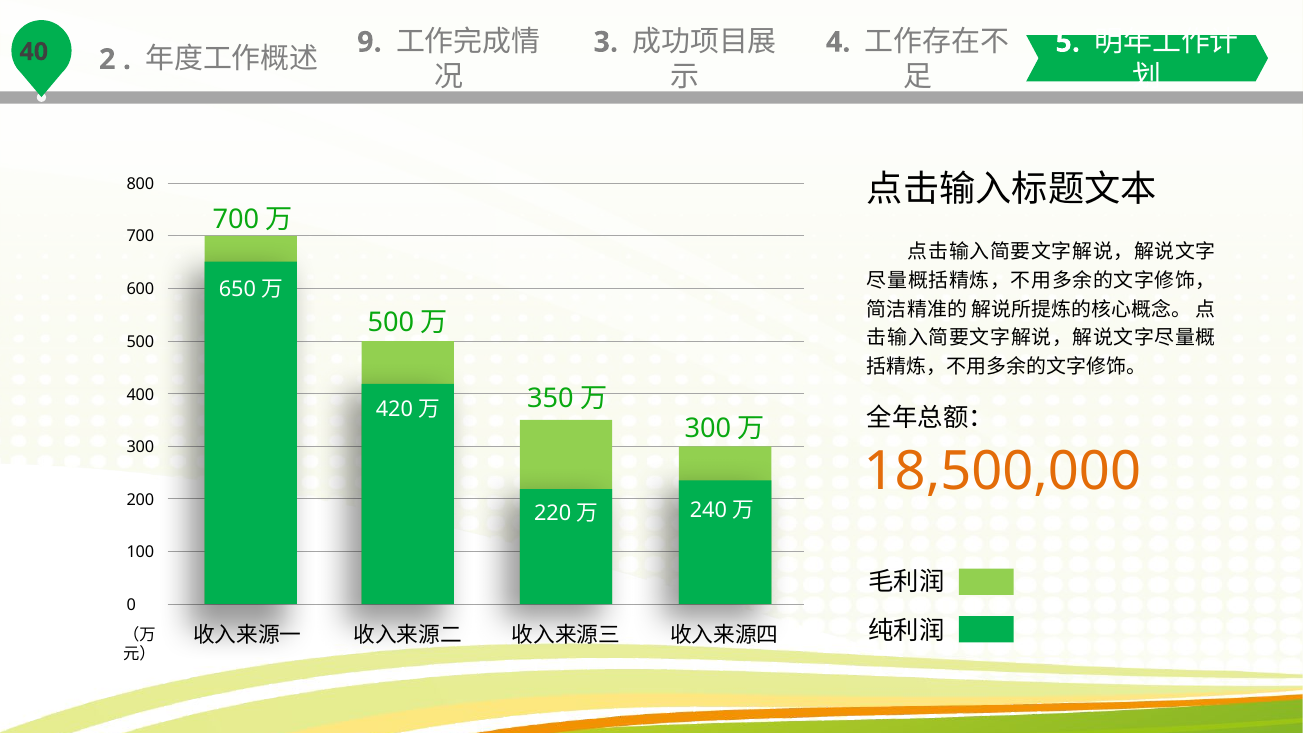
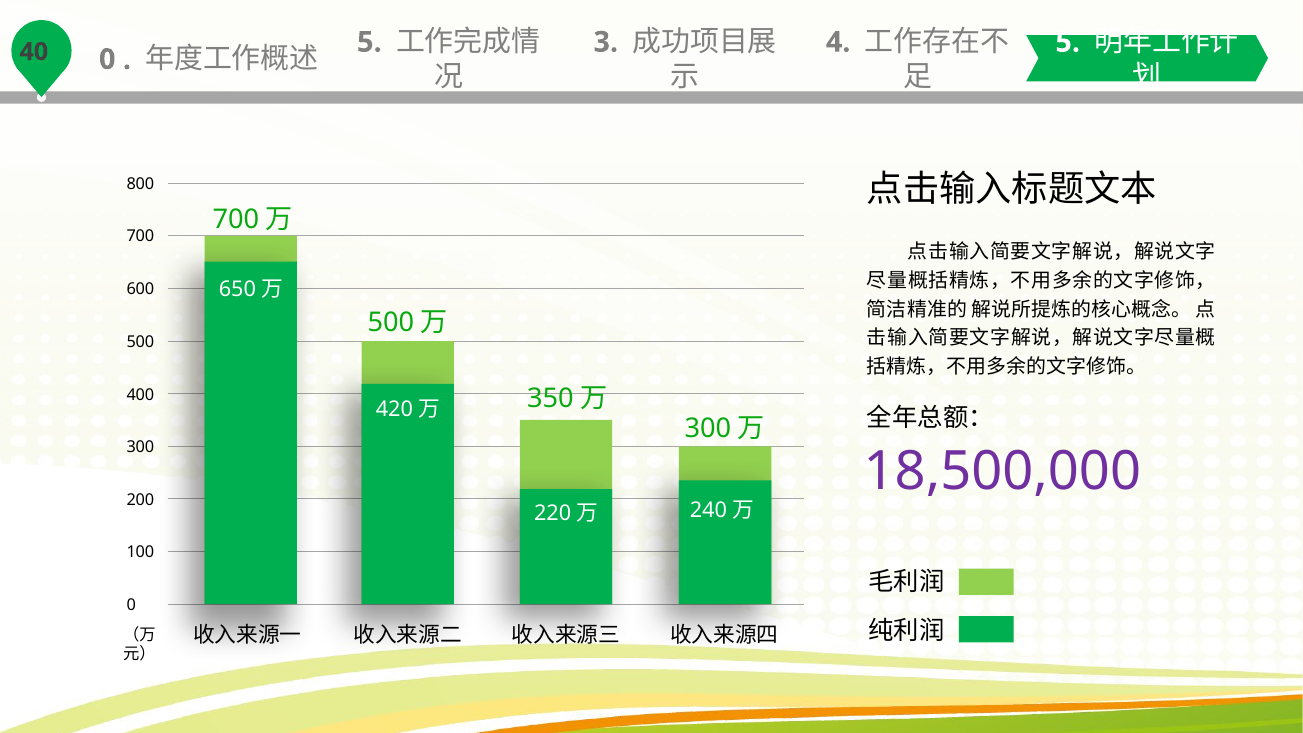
2 at (107, 59): 2 -> 0
9 at (369, 42): 9 -> 5
18,500,000 colour: orange -> purple
